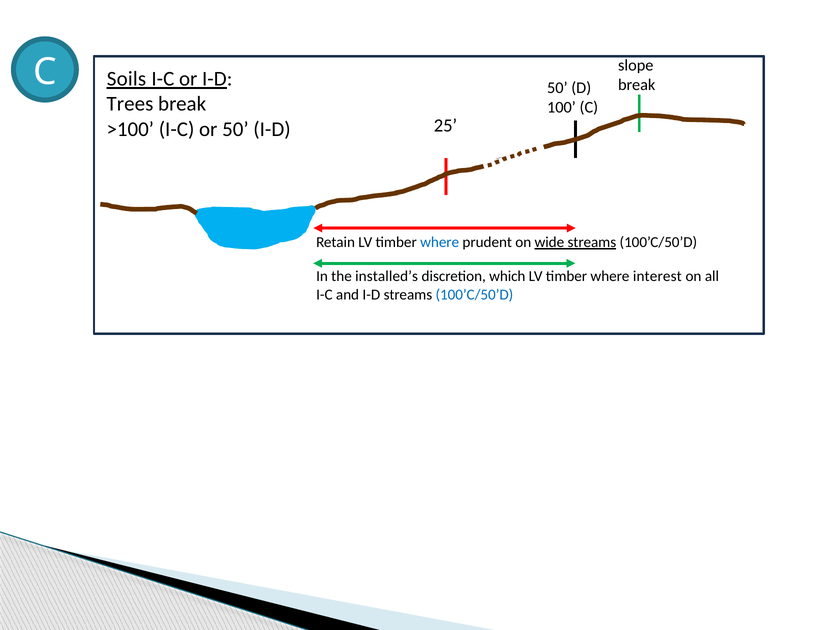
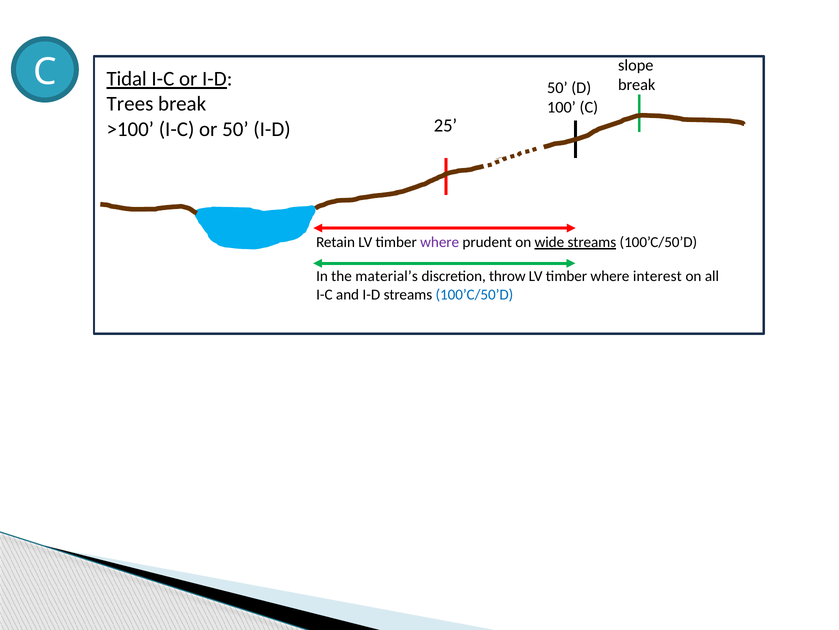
Soils: Soils -> Tidal
where at (440, 242) colour: blue -> purple
installed’s: installed’s -> material’s
which: which -> throw
